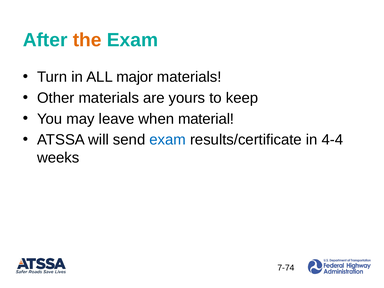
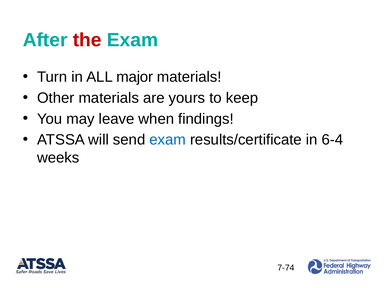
the colour: orange -> red
material: material -> findings
4-4: 4-4 -> 6-4
